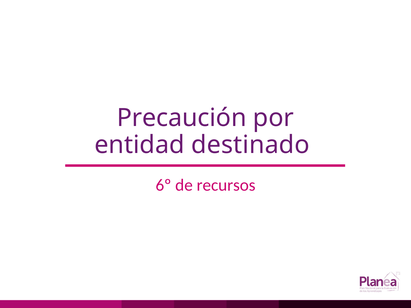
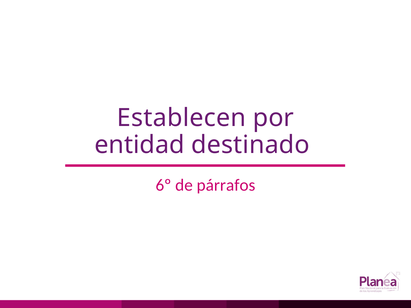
Precaución: Precaución -> Establecen
recursos: recursos -> párrafos
